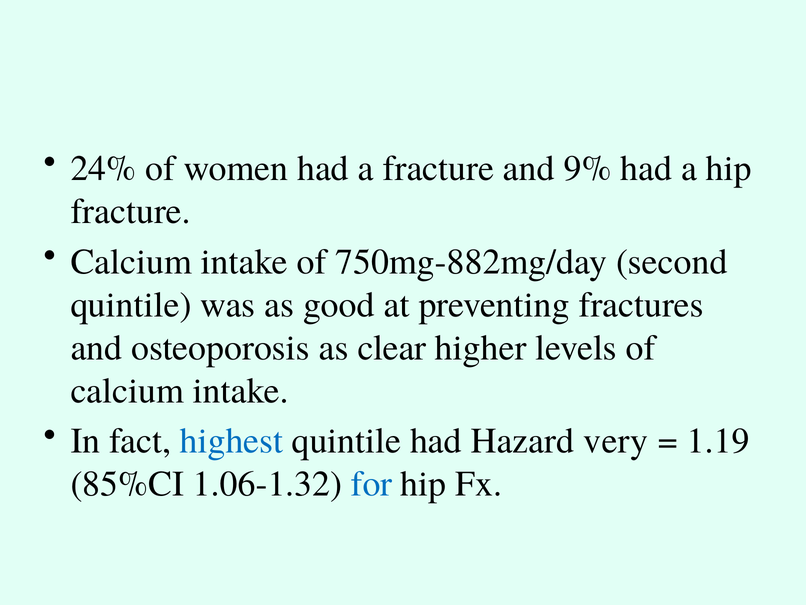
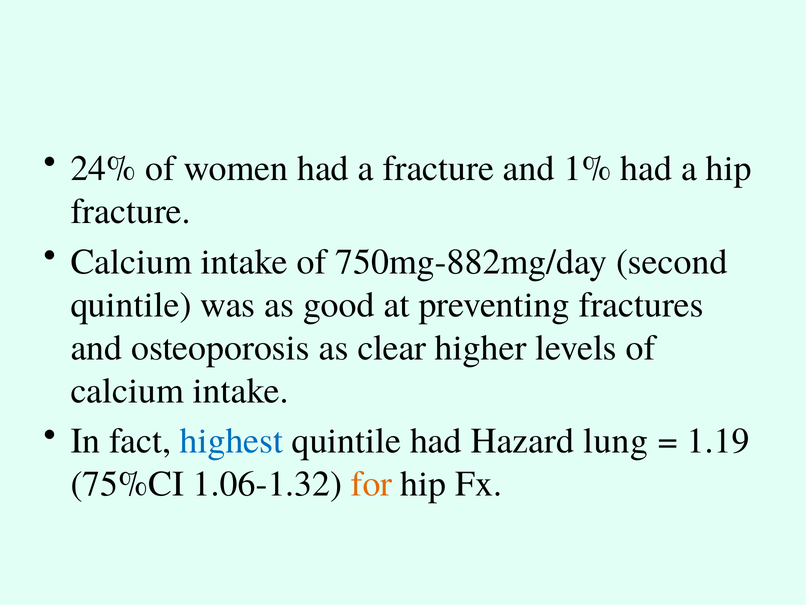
9%: 9% -> 1%
very: very -> lung
85%CI: 85%CI -> 75%CI
for colour: blue -> orange
